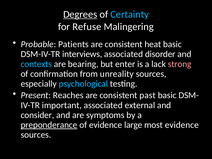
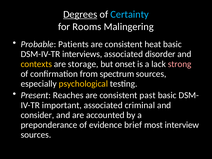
Refuse: Refuse -> Rooms
contexts colour: light blue -> yellow
bearing: bearing -> storage
enter: enter -> onset
unreality: unreality -> spectrum
psychological colour: light blue -> yellow
external: external -> criminal
symptoms: symptoms -> accounted
preponderance underline: present -> none
large: large -> brief
most evidence: evidence -> interview
